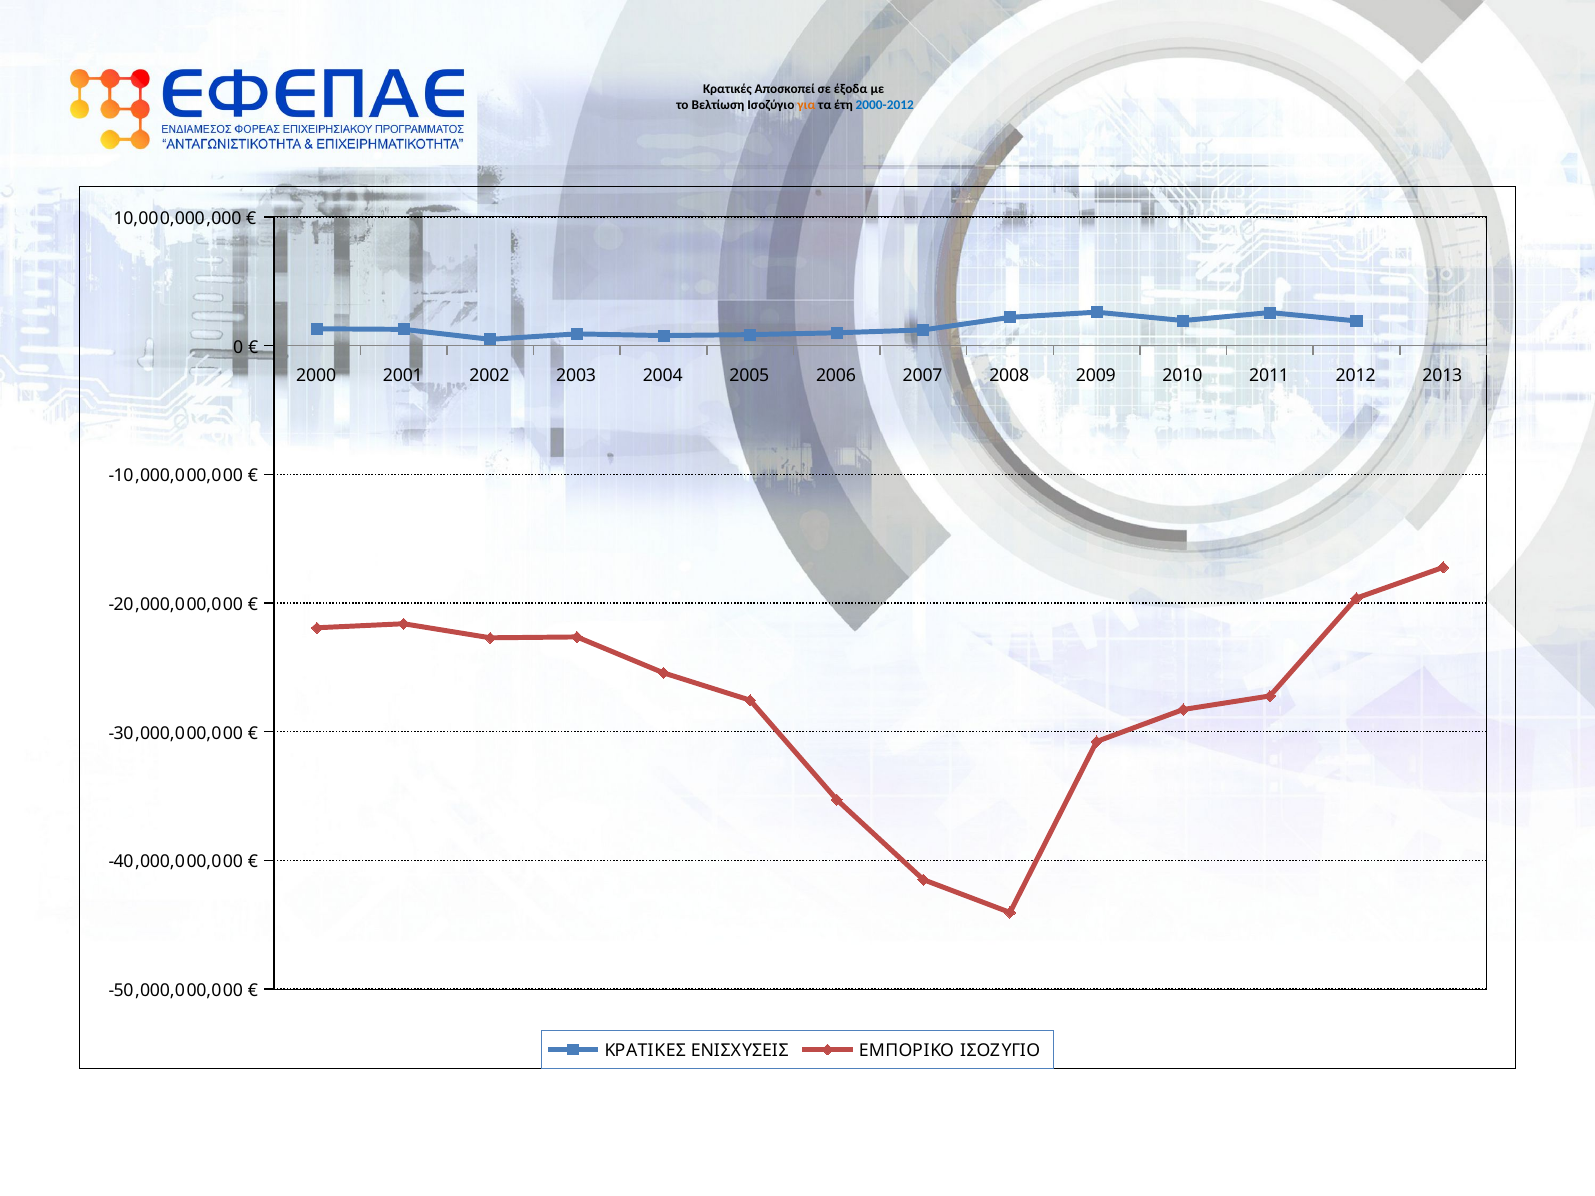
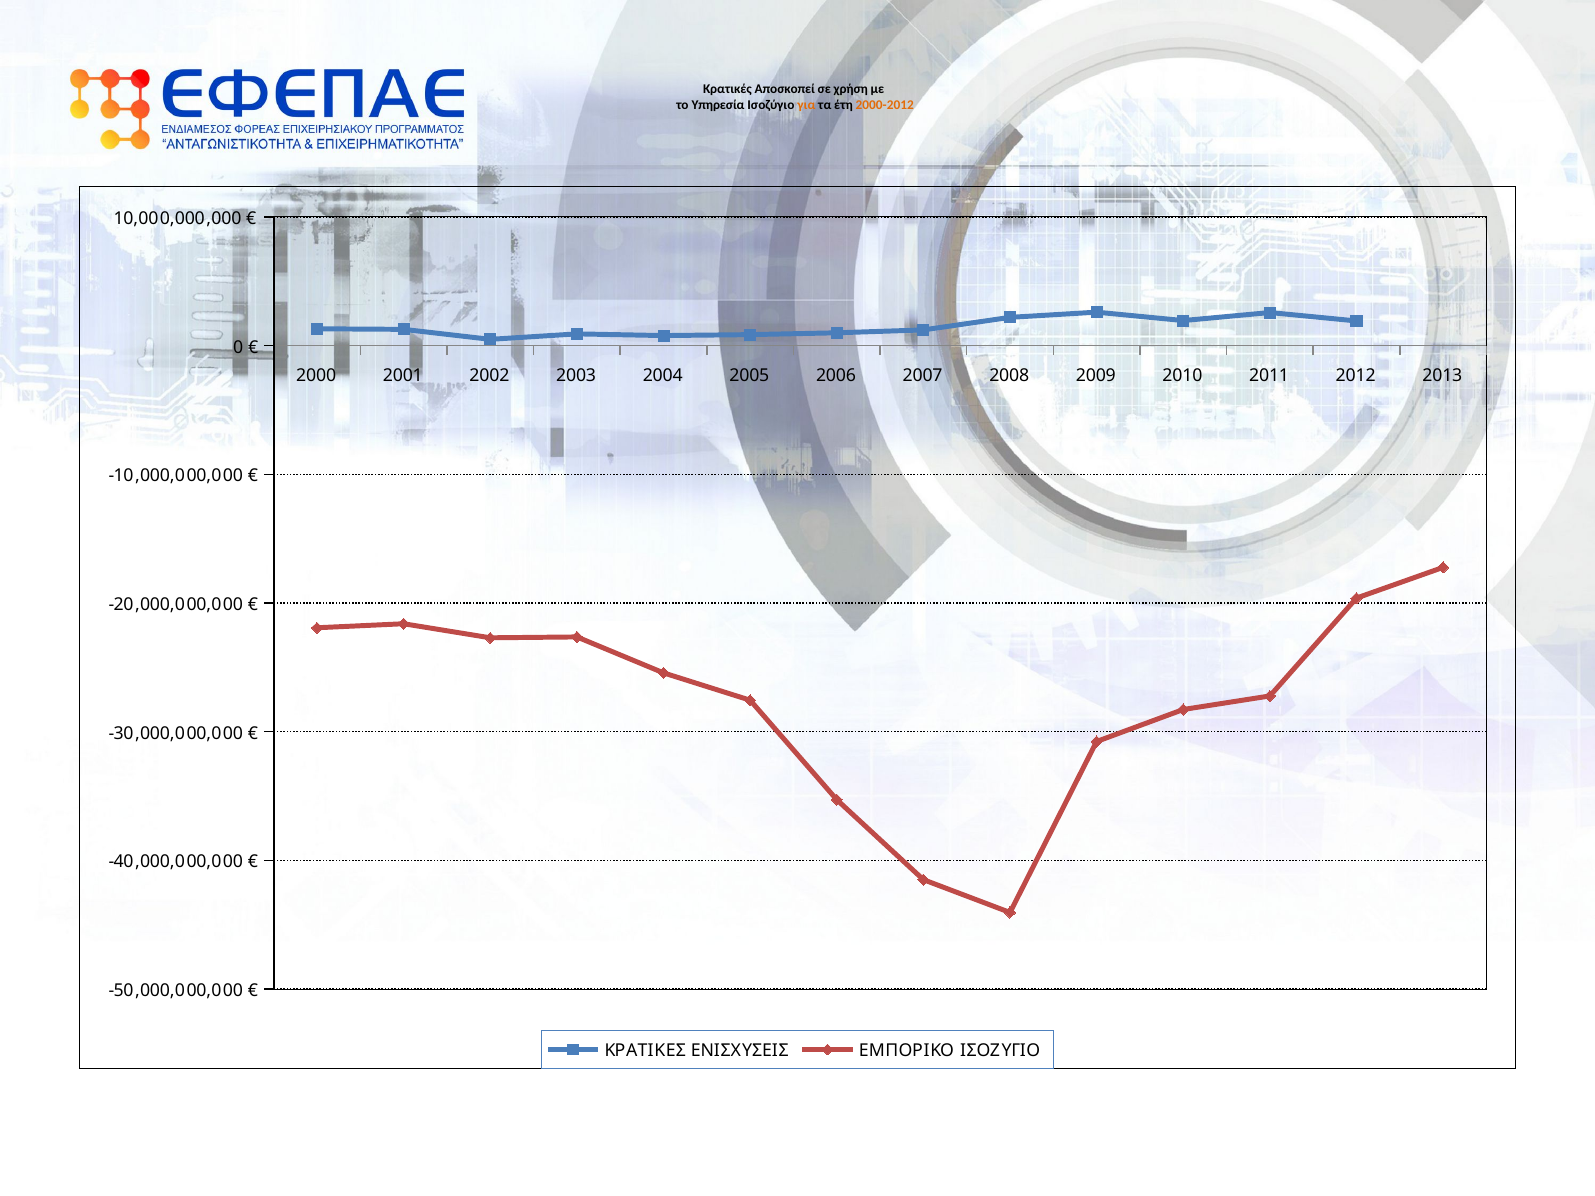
έξοδα: έξοδα -> χρήση
Βελτίωση: Βελτίωση -> Υπηρεσία
2000-2012 colour: blue -> orange
